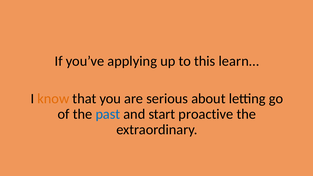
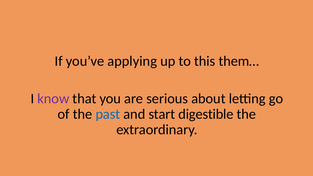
learn…: learn… -> them…
know colour: orange -> purple
proactive: proactive -> digestible
